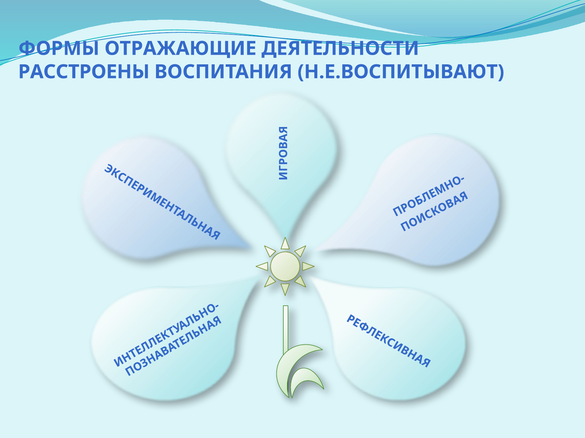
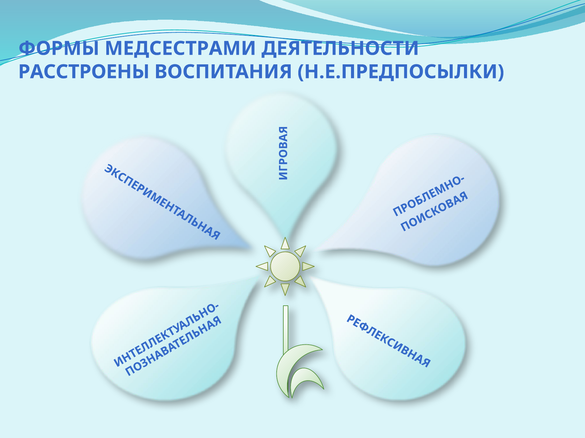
ОТРАЖАЮЩИЕ: ОТРАЖАЮЩИЕ -> МЕДСЕСТРАМИ
Н.Е.ВОСПИТЫВАЮТ: Н.Е.ВОСПИТЫВАЮТ -> Н.Е.ПРЕДПОСЫЛКИ
